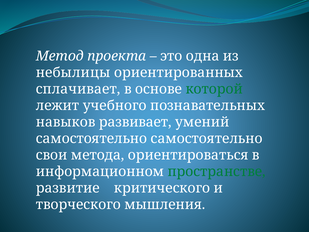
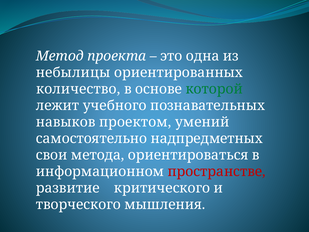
сплачивает: сплачивает -> количество
развивает: развивает -> проектом
самостоятельно самостоятельно: самостоятельно -> надпредметных
пространстве colour: green -> red
